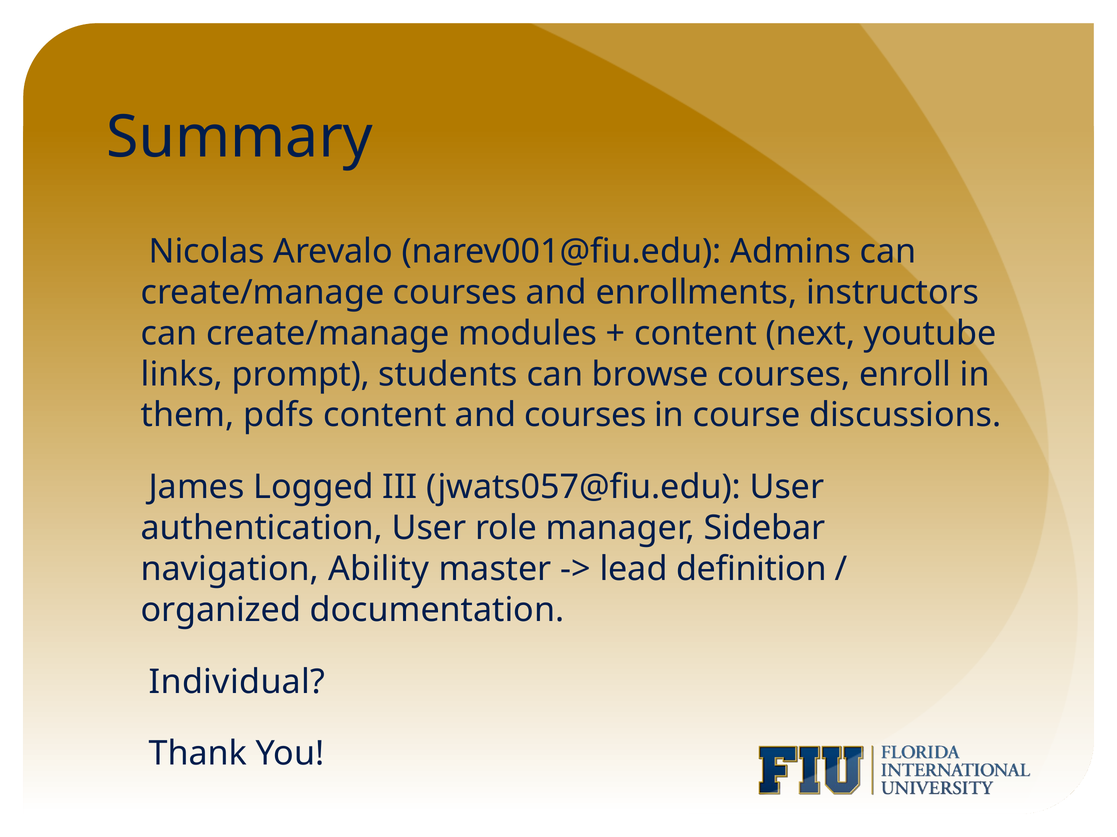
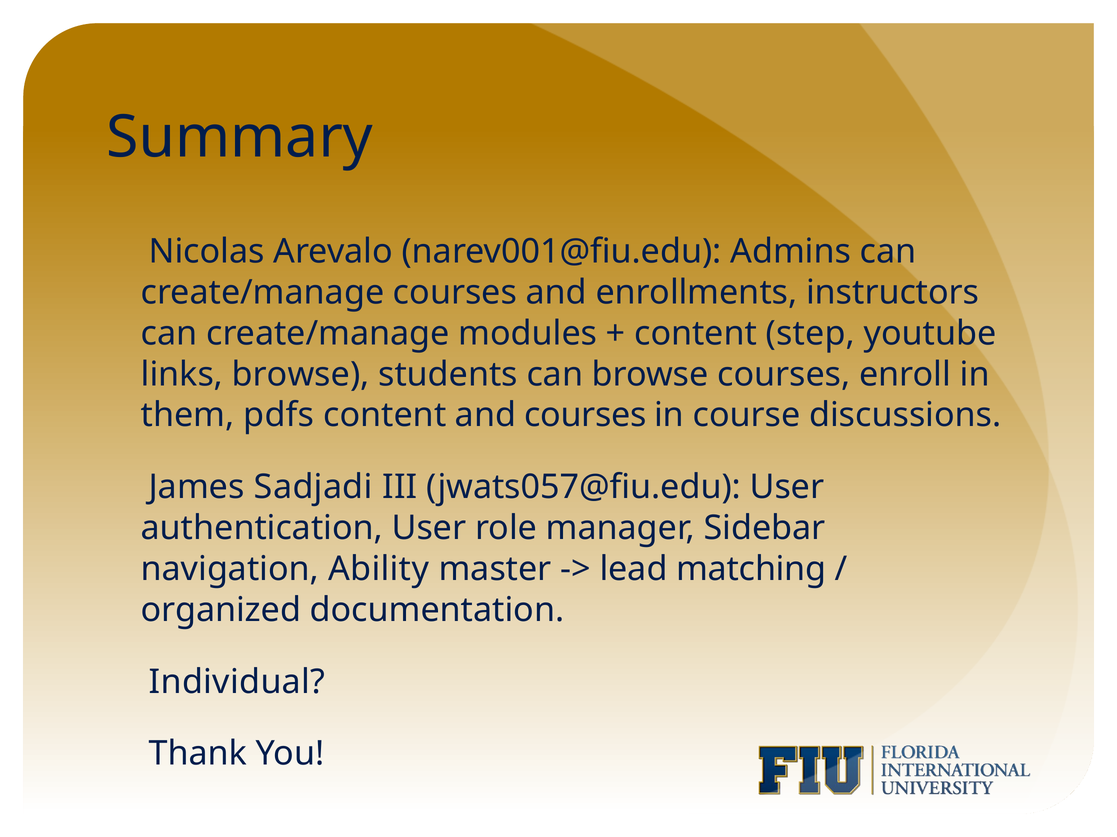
next: next -> step
links prompt: prompt -> browse
Logged: Logged -> Sadjadi
definition: definition -> matching
